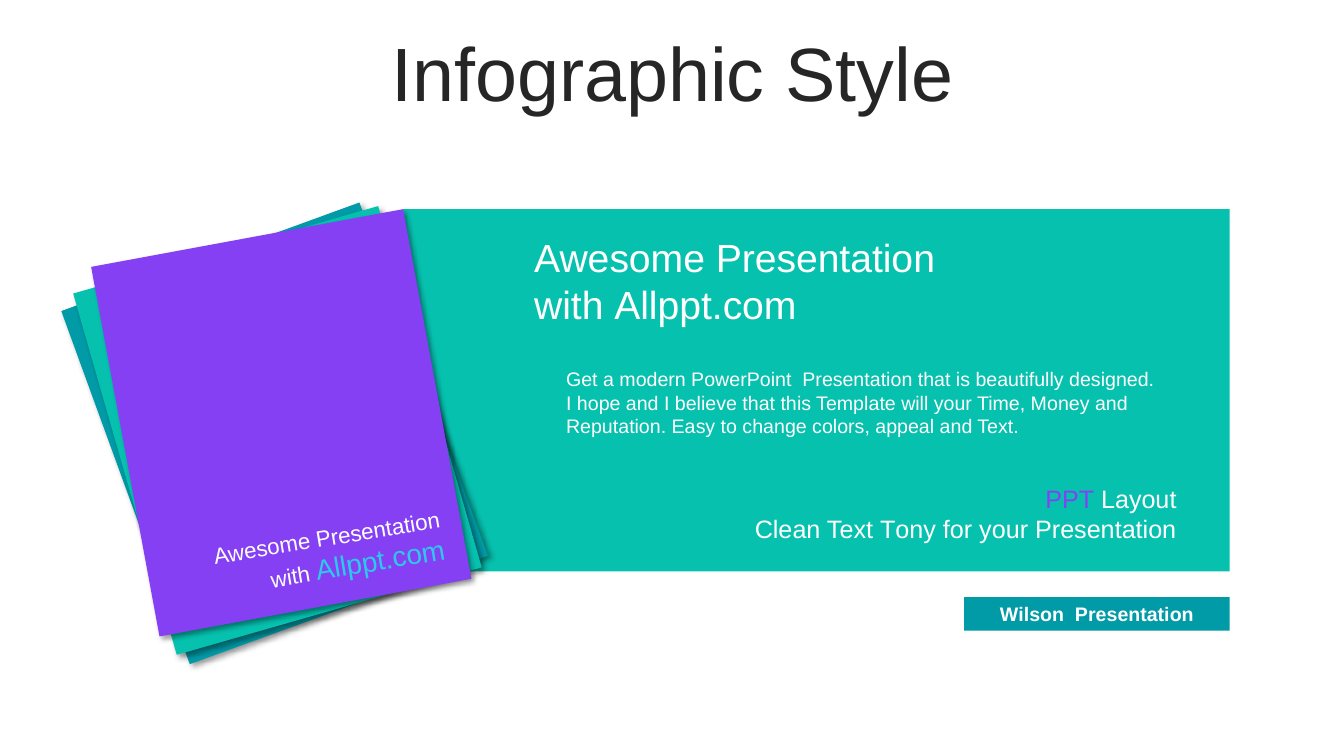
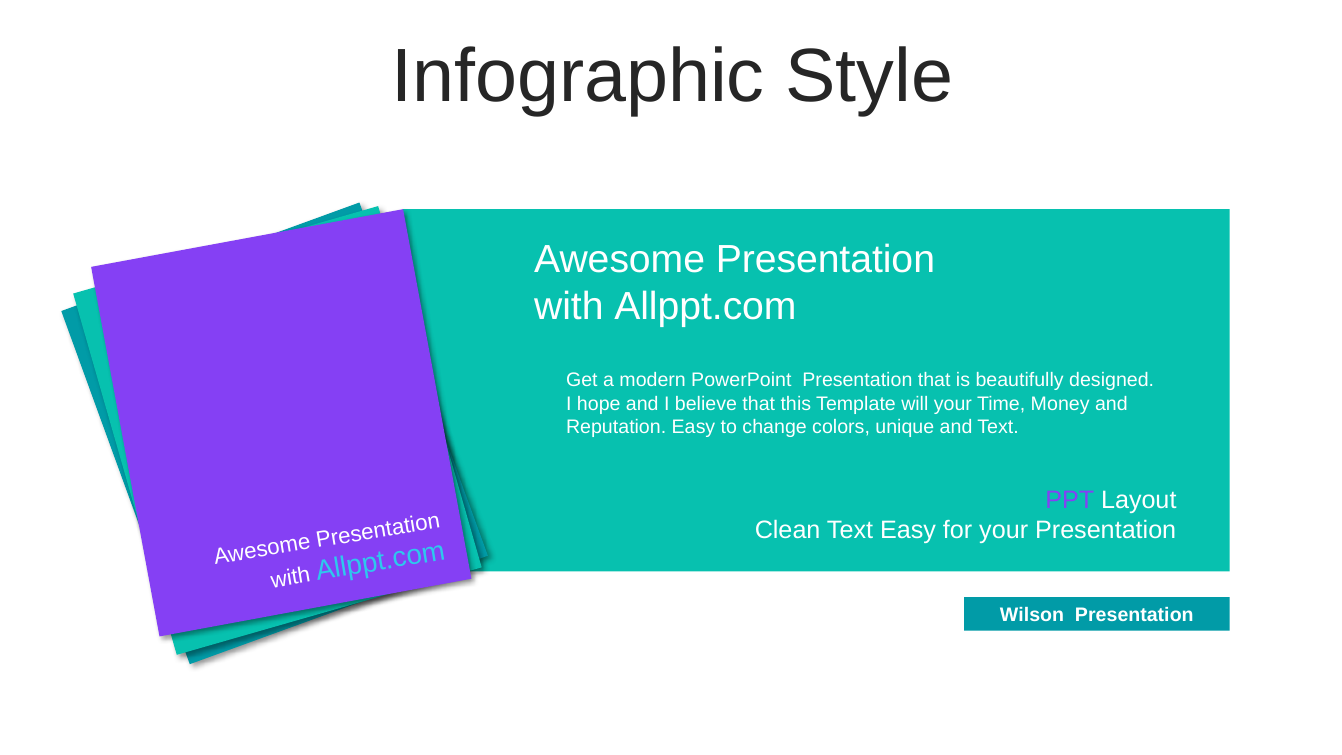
appeal: appeal -> unique
Text Tony: Tony -> Easy
